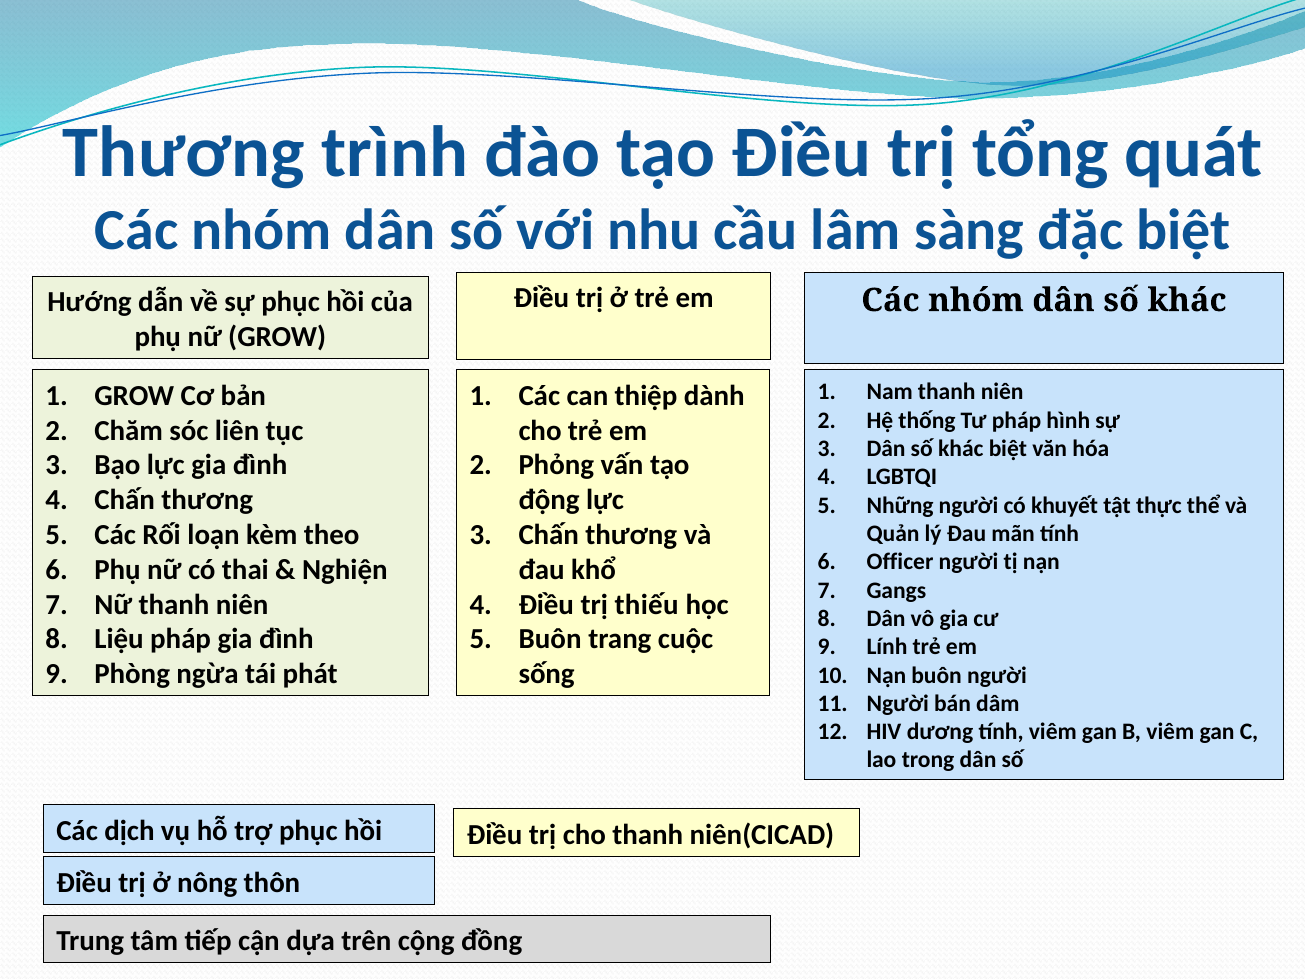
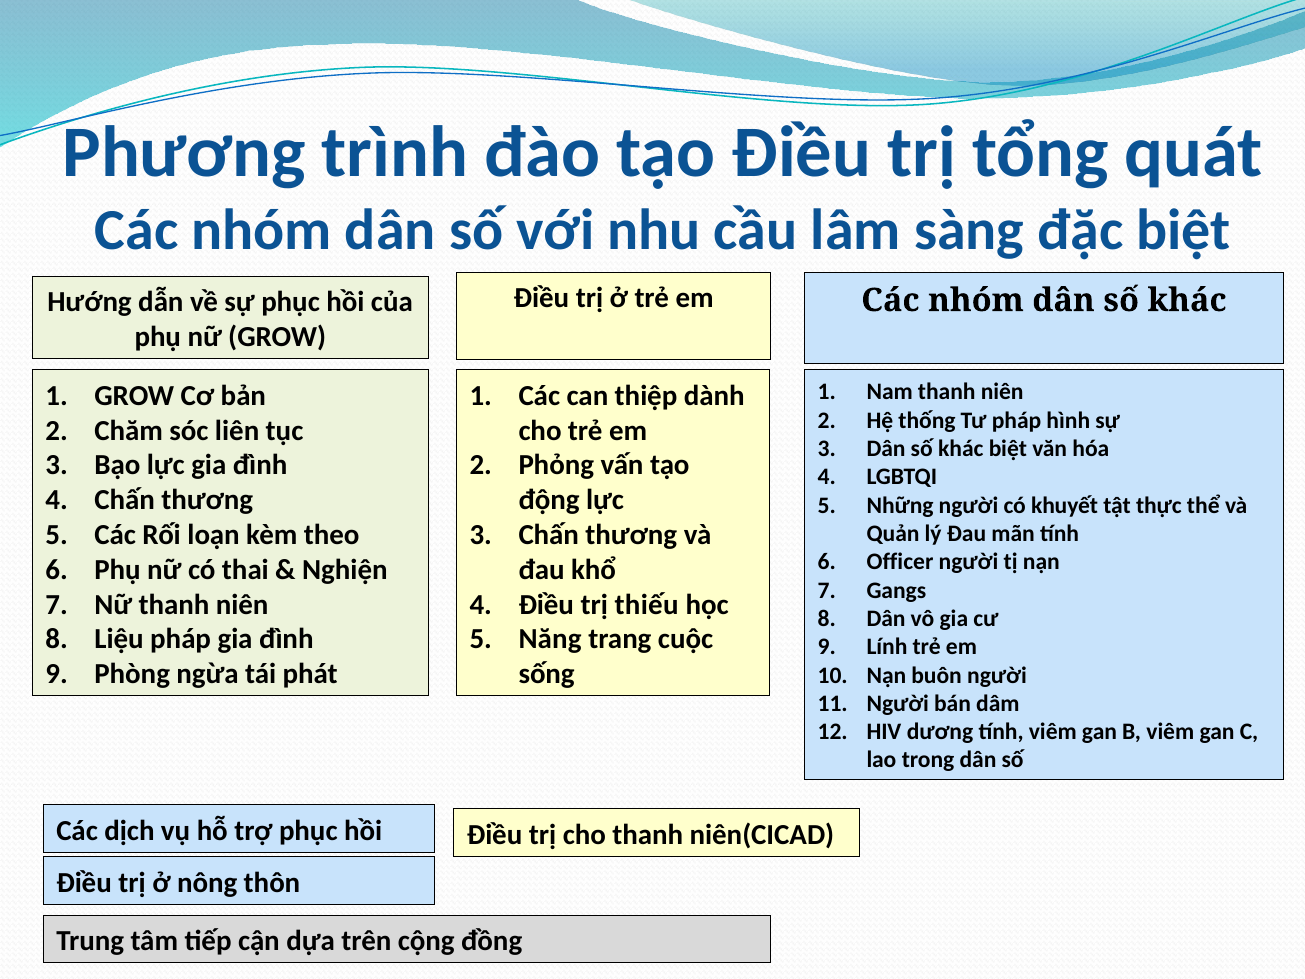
Thương at (184, 153): Thương -> Phương
Buôn at (550, 639): Buôn -> Năng
